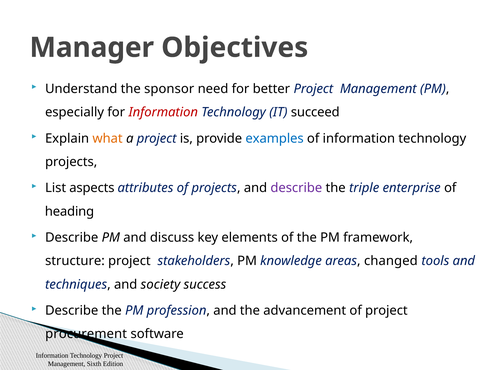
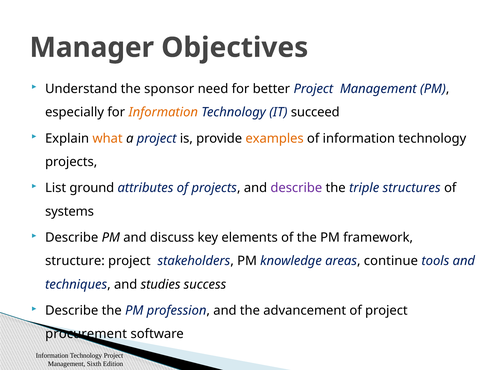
Information at (163, 112) colour: red -> orange
examples colour: blue -> orange
aspects: aspects -> ground
enterprise: enterprise -> structures
heading: heading -> systems
changed: changed -> continue
society: society -> studies
